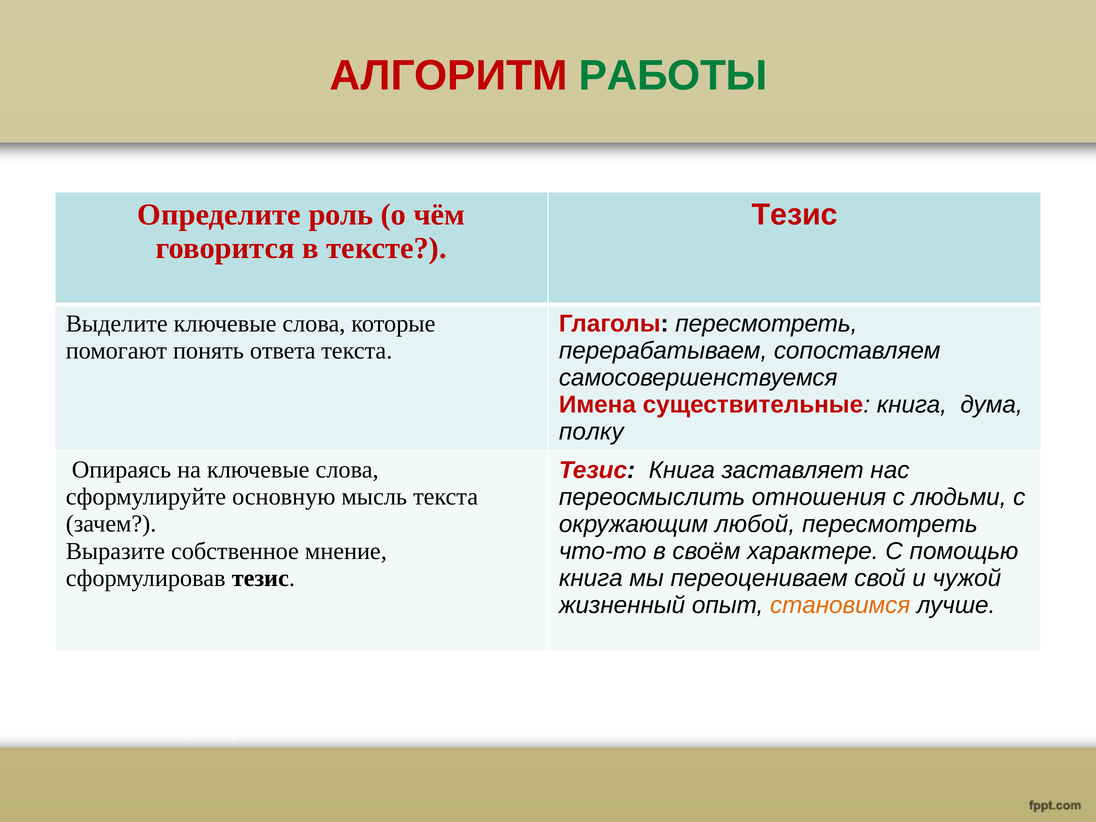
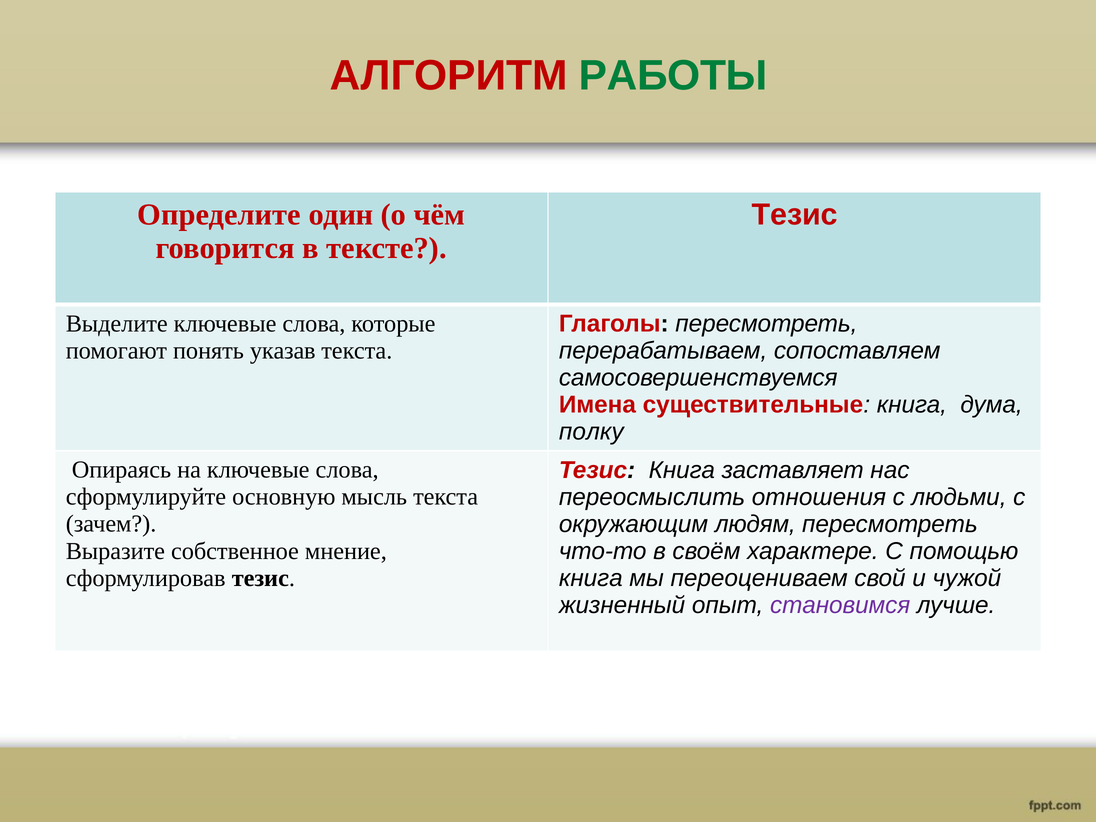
роль: роль -> один
ответа: ответа -> указав
любой: любой -> людям
становимся colour: orange -> purple
